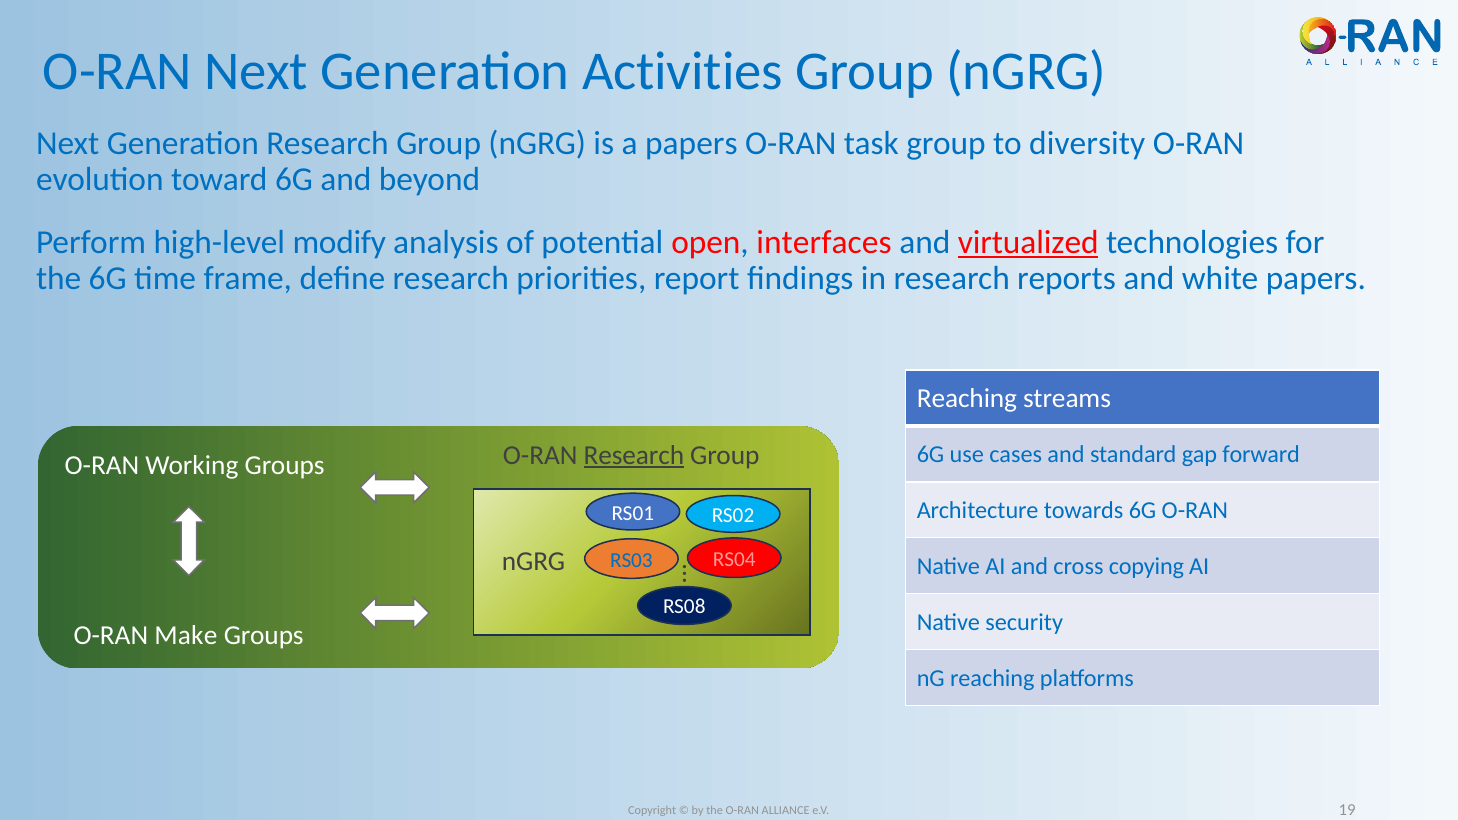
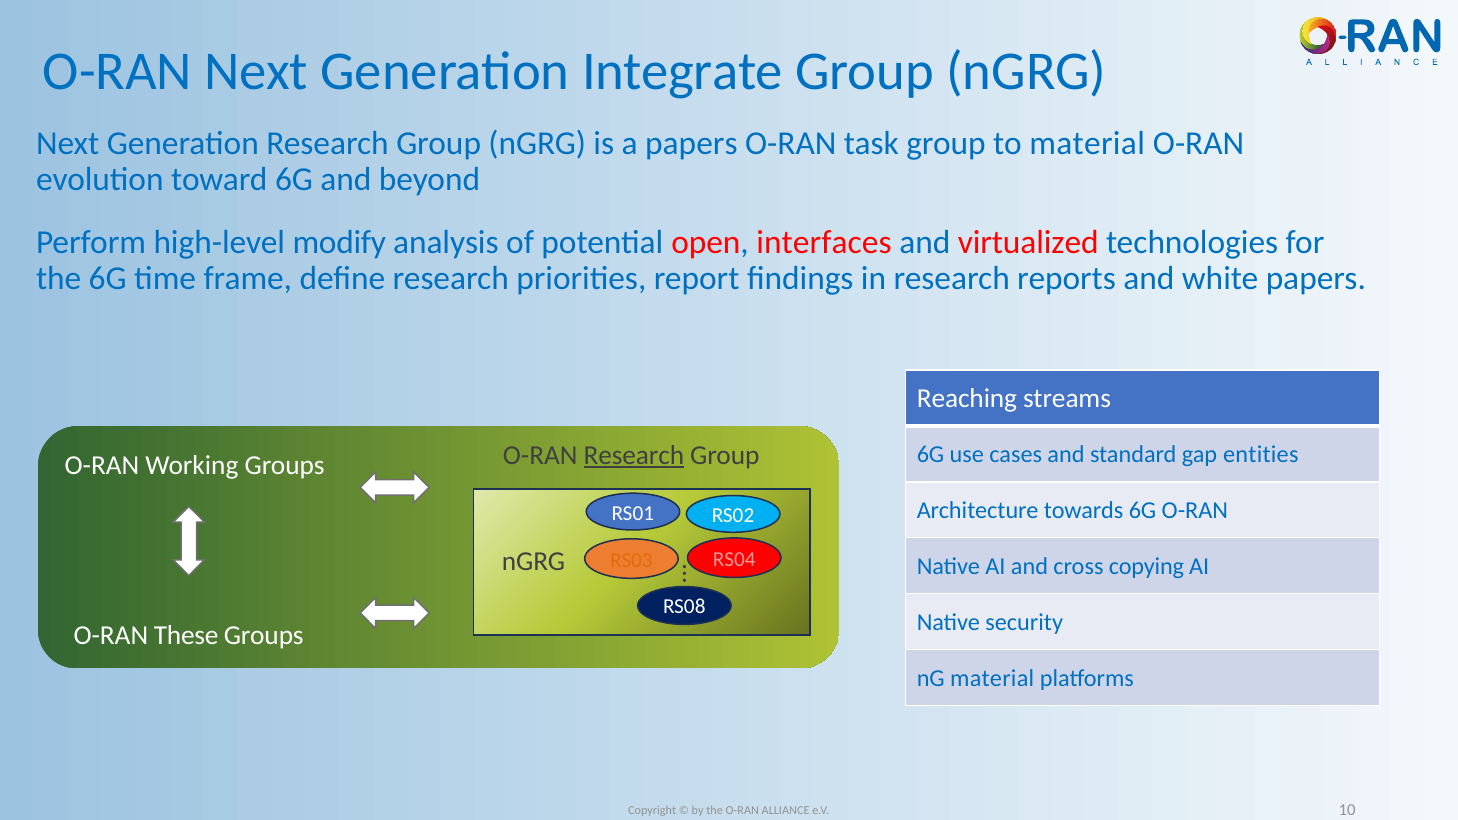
Activities: Activities -> Integrate
to diversity: diversity -> material
virtualized underline: present -> none
forward: forward -> entities
RS03 colour: blue -> orange
Make: Make -> These
nG reaching: reaching -> material
19: 19 -> 10
